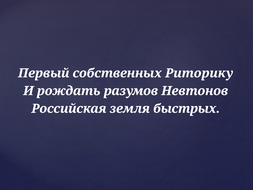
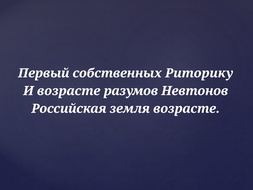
И рождать: рождать -> возрасте
земля быстрых: быстрых -> возрасте
